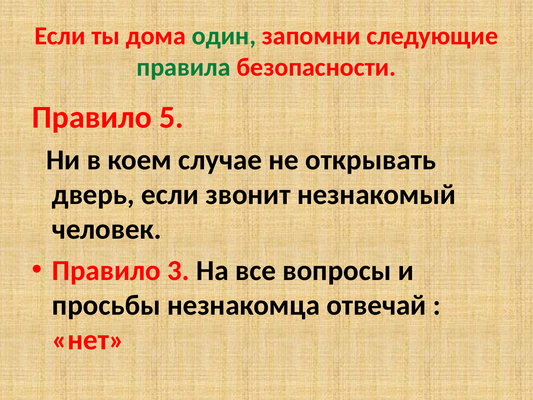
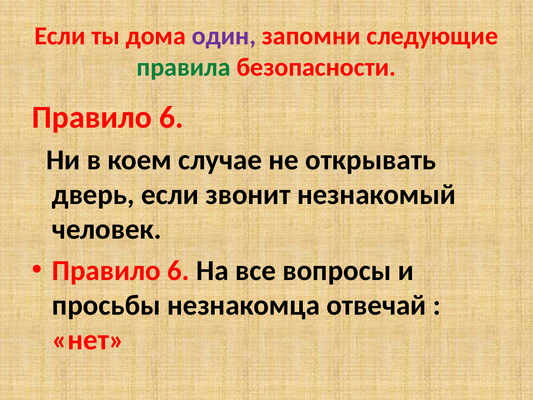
один colour: green -> purple
5 at (171, 117): 5 -> 6
3 at (178, 270): 3 -> 6
